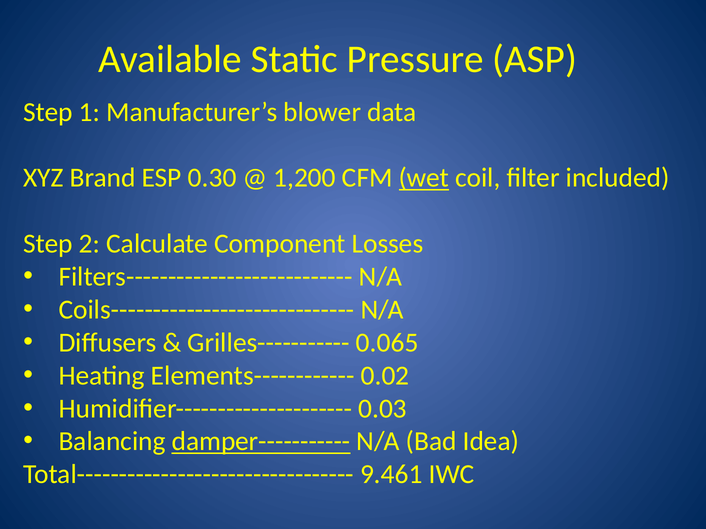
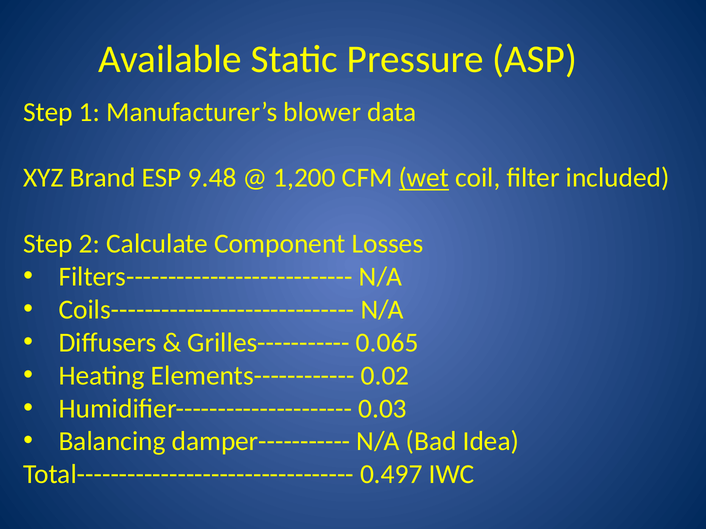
0.30: 0.30 -> 9.48
damper----------- underline: present -> none
9.461: 9.461 -> 0.497
